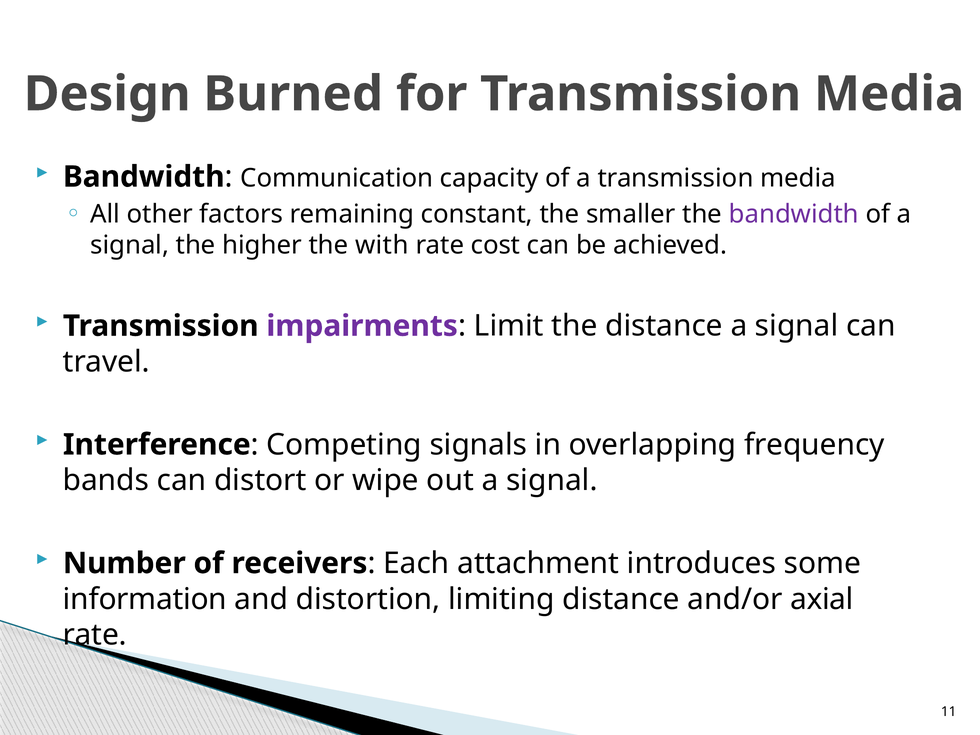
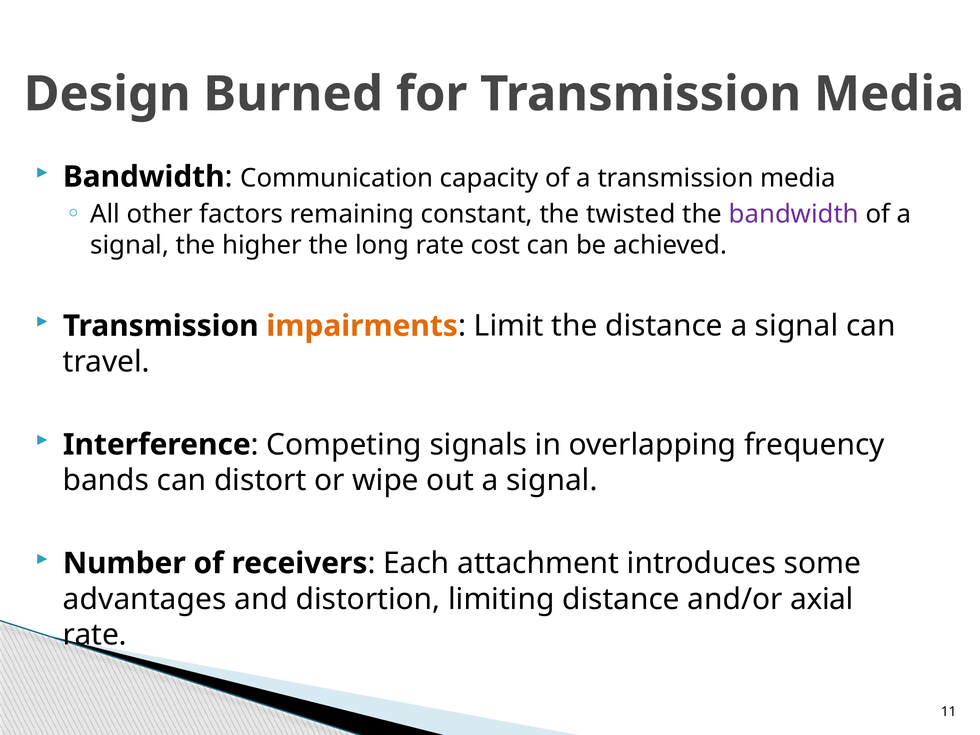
smaller: smaller -> twisted
with: with -> long
impairments colour: purple -> orange
information: information -> advantages
